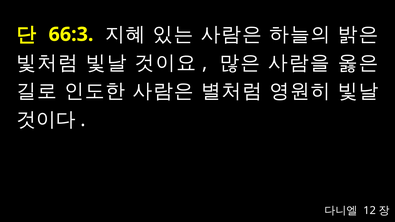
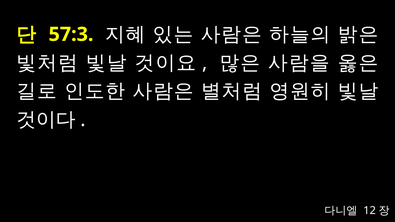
66:3: 66:3 -> 57:3
